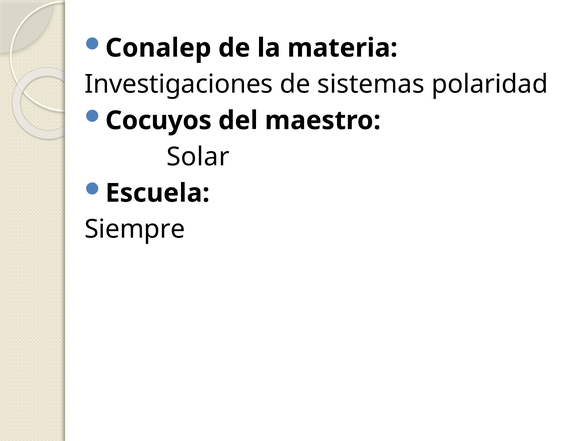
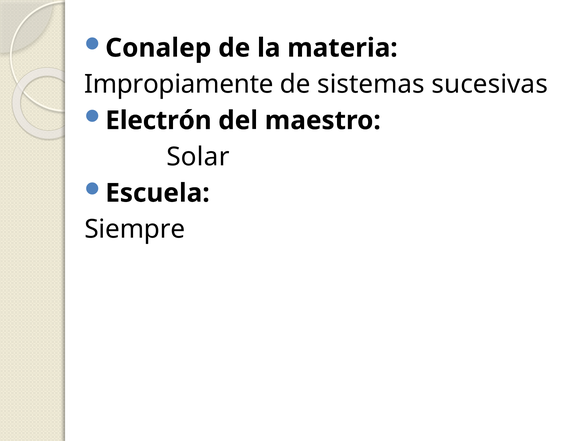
Investigaciones: Investigaciones -> Impropiamente
polaridad: polaridad -> sucesivas
Cocuyos: Cocuyos -> Electrón
